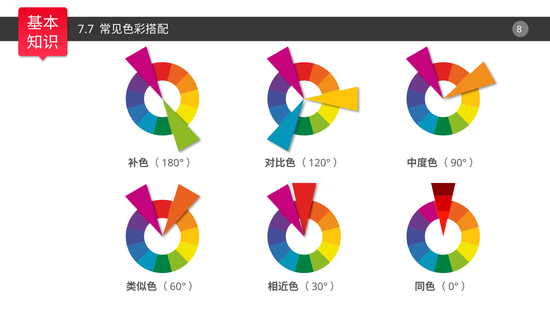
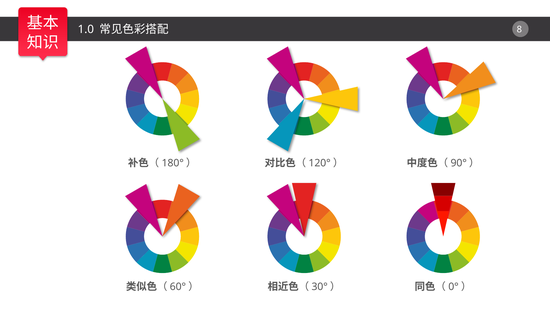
7.7: 7.7 -> 1.0
